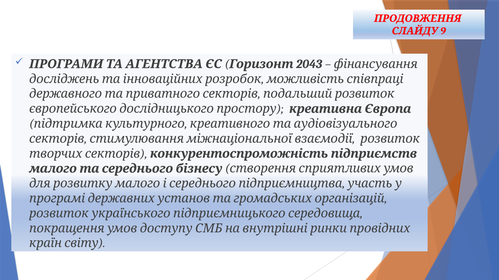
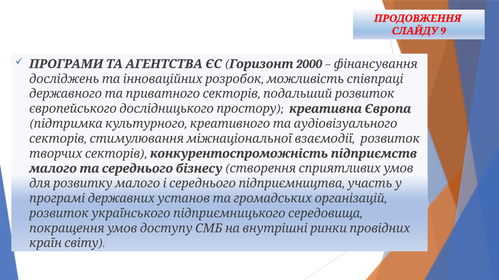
2043: 2043 -> 2000
